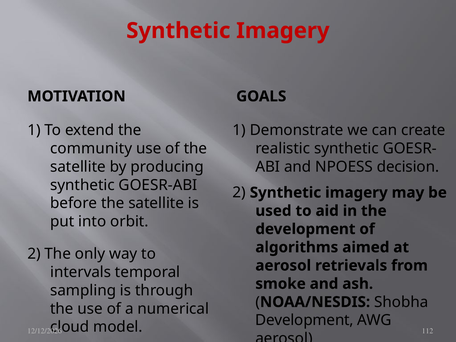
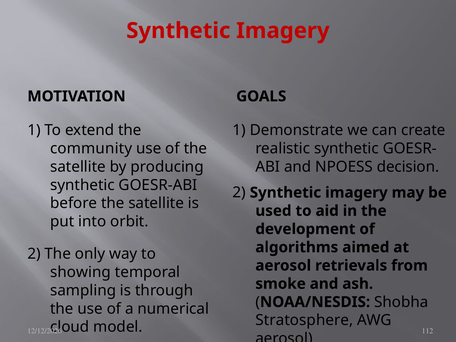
intervals: intervals -> showing
Development at (304, 320): Development -> Stratosphere
